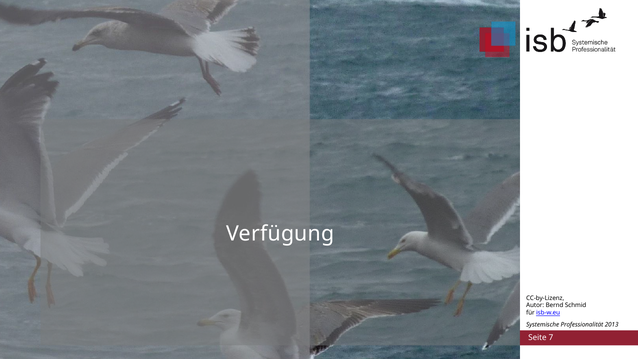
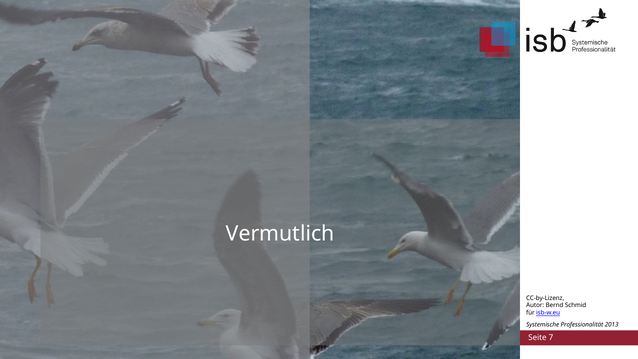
Verfügung: Verfügung -> Vermutlich
